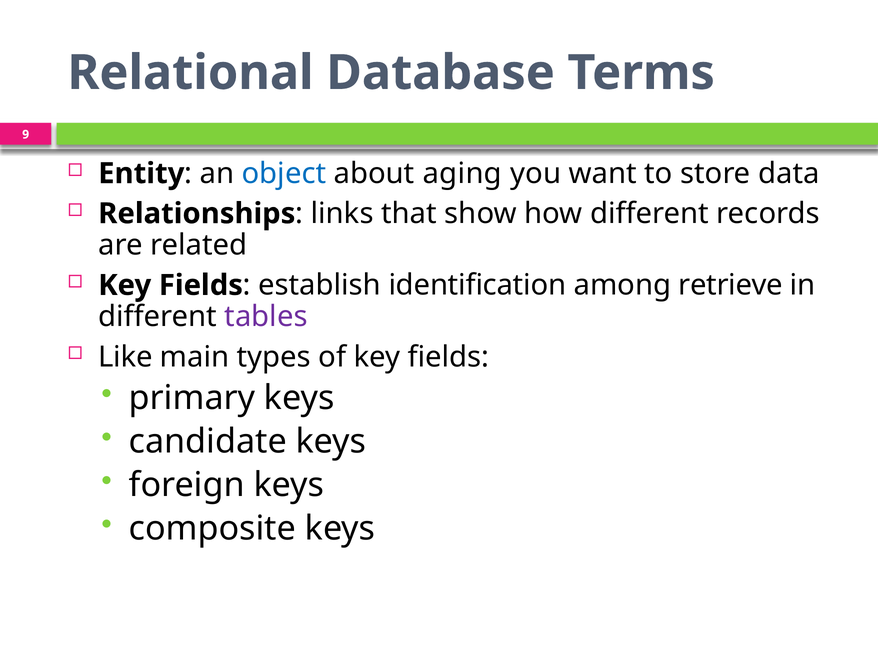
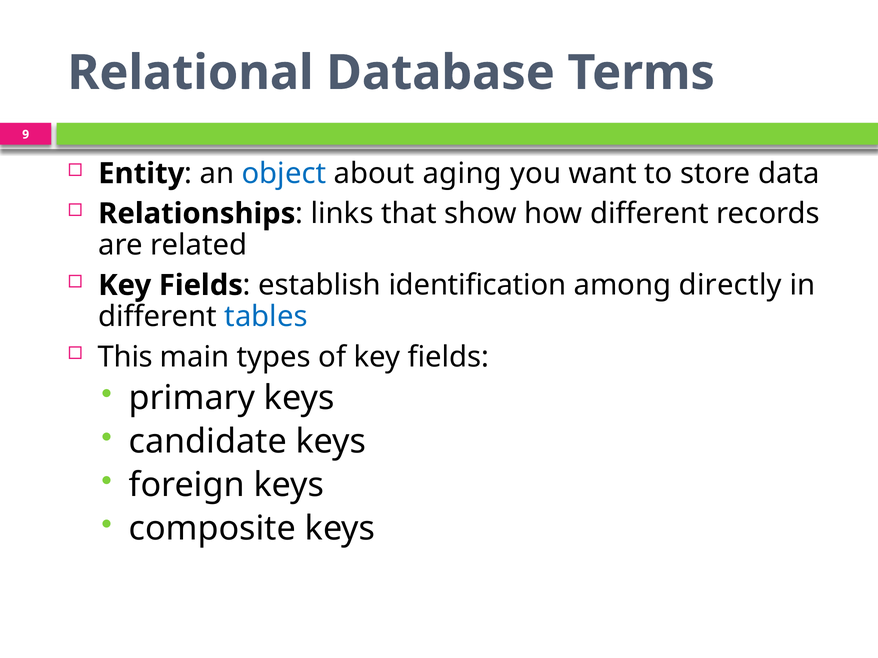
retrieve: retrieve -> directly
tables colour: purple -> blue
Like: Like -> This
